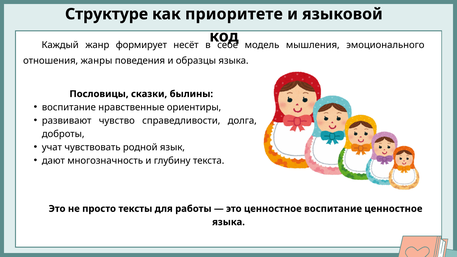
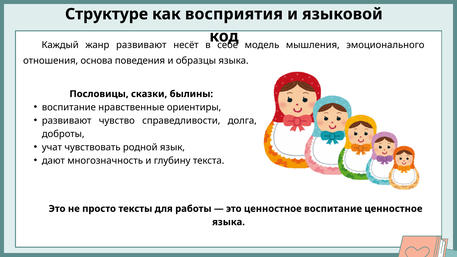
приоритете: приоритете -> восприятия
жанр формирует: формирует -> развивают
жанры: жанры -> основа
